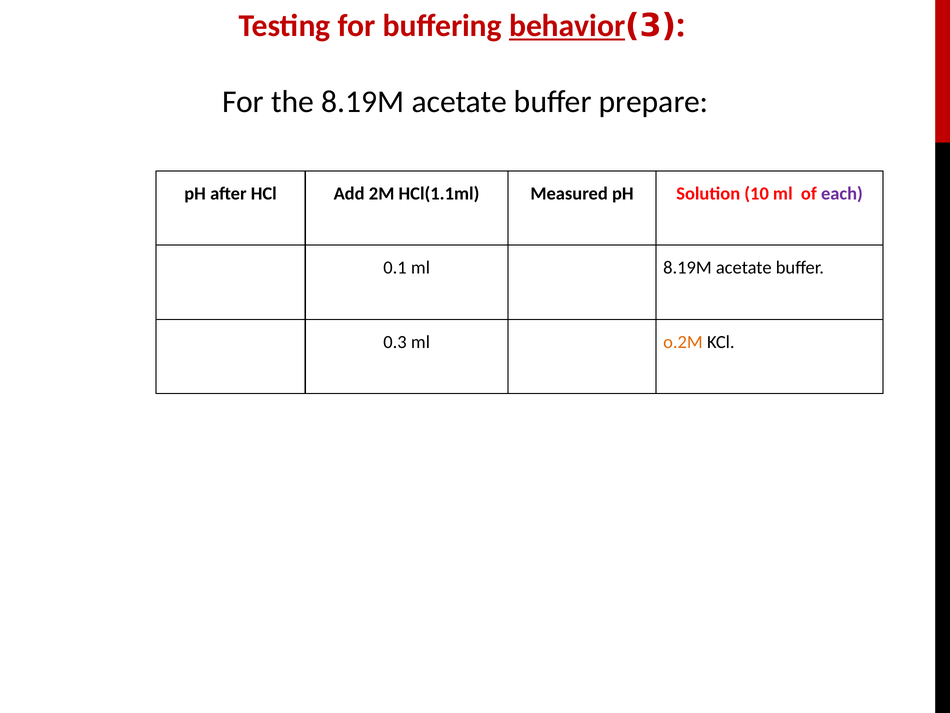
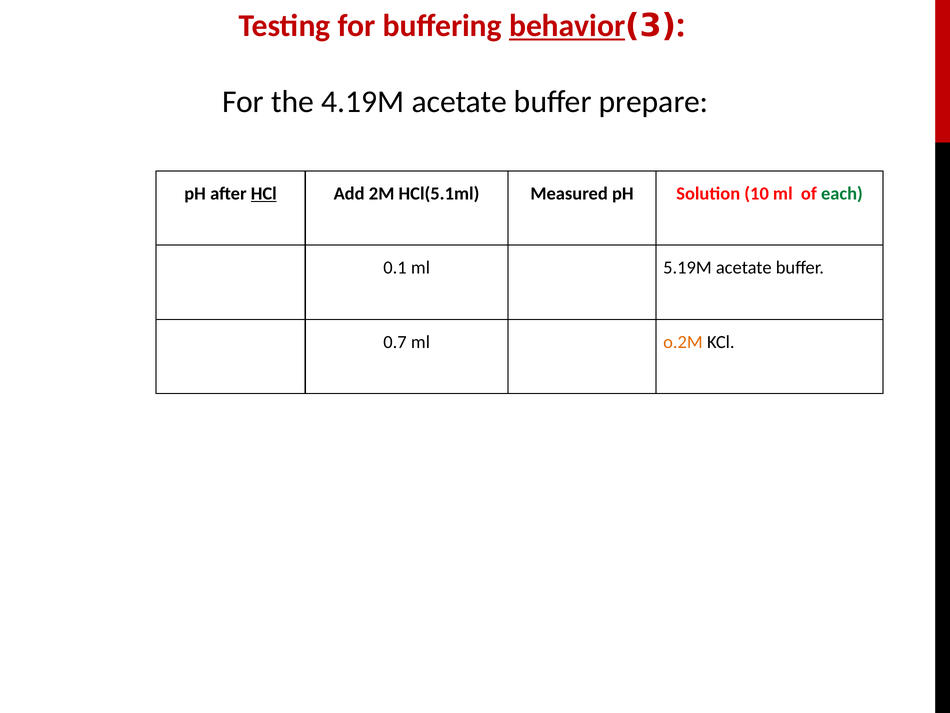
the 8.19M: 8.19M -> 4.19M
HCl underline: none -> present
HCl(1.1ml: HCl(1.1ml -> HCl(5.1ml
each colour: purple -> green
ml 8.19M: 8.19M -> 5.19M
0.3: 0.3 -> 0.7
